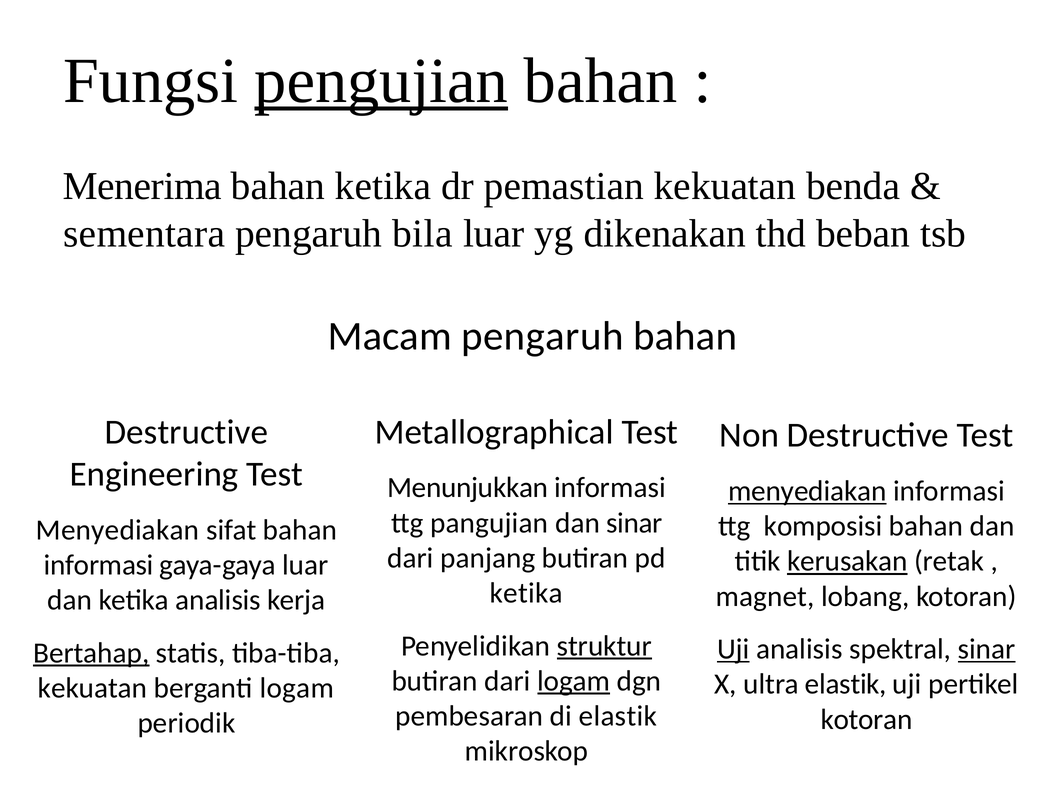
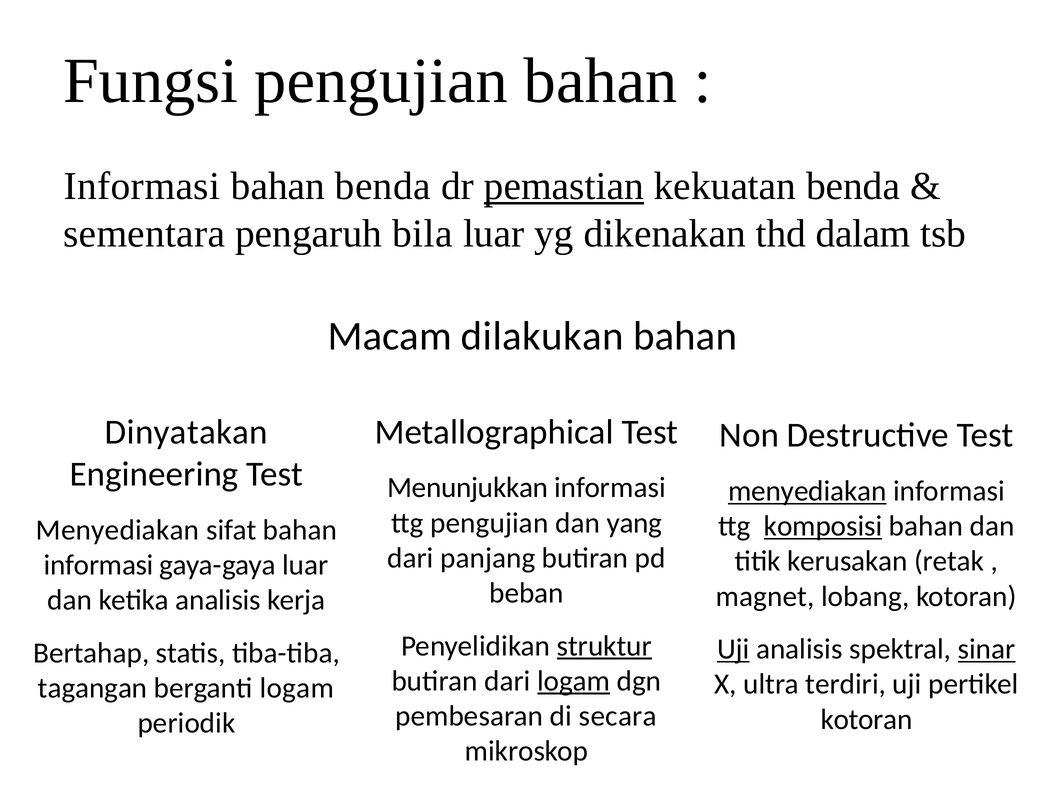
pengujian at (381, 81) underline: present -> none
Menerima at (142, 186): Menerima -> Informasi
bahan ketika: ketika -> benda
pemastian underline: none -> present
beban: beban -> dalam
Macam pengaruh: pengaruh -> dilakukan
Destructive at (186, 432): Destructive -> Dinyatakan
ttg pangujian: pangujian -> pengujian
dan sinar: sinar -> yang
komposisi underline: none -> present
kerusakan underline: present -> none
ketika at (526, 593): ketika -> beban
Bertahap underline: present -> none
ultra elastik: elastik -> terdiri
kekuatan at (93, 688): kekuatan -> tagangan
di elastik: elastik -> secara
